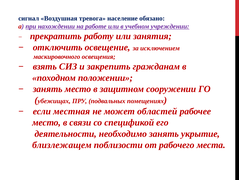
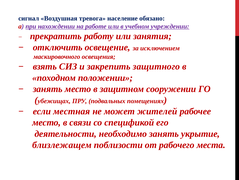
гражданам: гражданам -> защитного
областей: областей -> жителей
